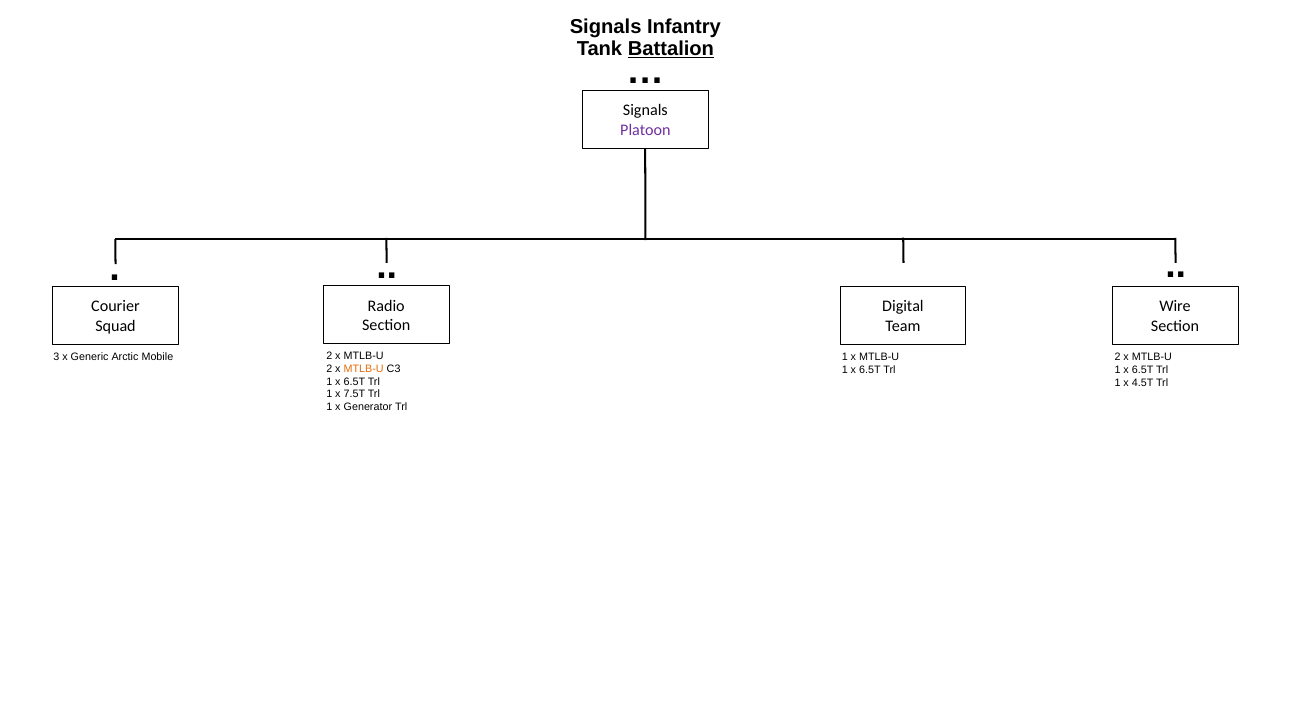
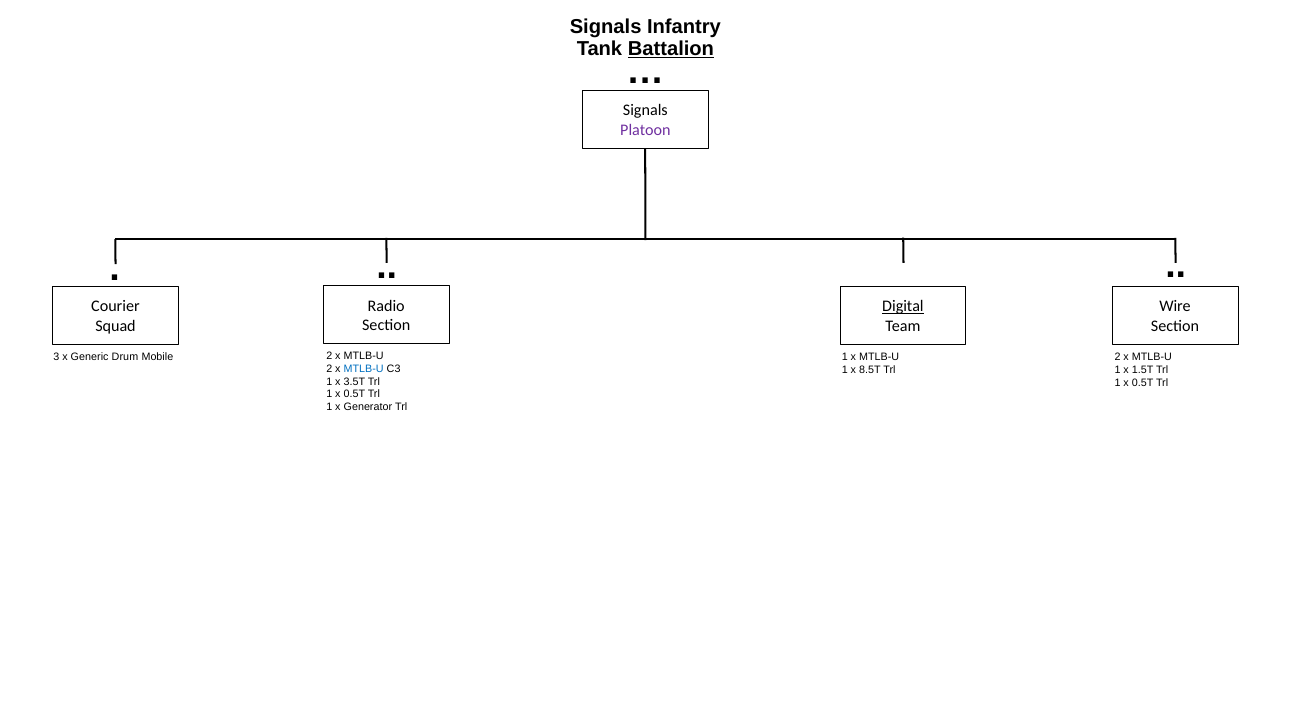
Digital underline: none -> present
Arctic: Arctic -> Drum
MTLB-U at (364, 369) colour: orange -> blue
6.5T at (870, 370): 6.5T -> 8.5T
6.5T at (1143, 370): 6.5T -> 1.5T
6.5T at (354, 382): 6.5T -> 3.5T
4.5T at (1143, 383): 4.5T -> 0.5T
7.5T at (354, 395): 7.5T -> 0.5T
